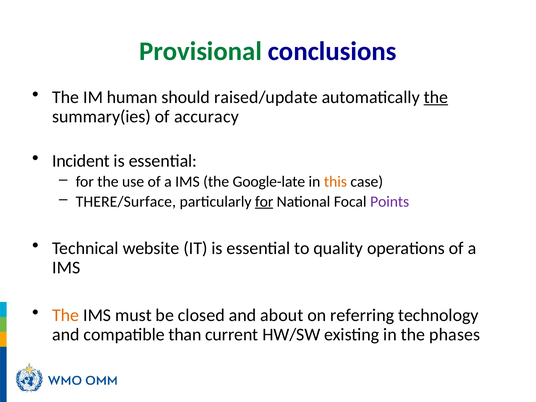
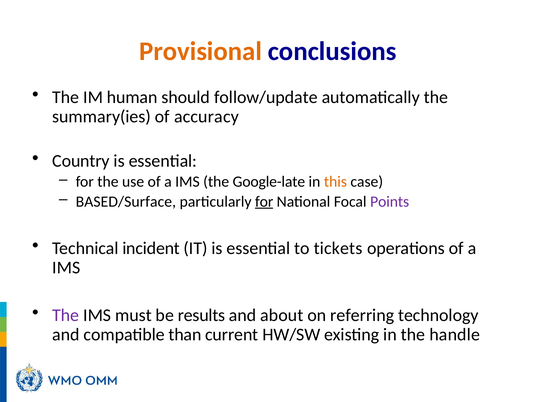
Provisional colour: green -> orange
raised/update: raised/update -> follow/update
the at (436, 97) underline: present -> none
Incident: Incident -> Country
THERE/Surface: THERE/Surface -> BASED/Surface
website: website -> incident
quality: quality -> tickets
The at (66, 315) colour: orange -> purple
closed: closed -> results
phases: phases -> handle
